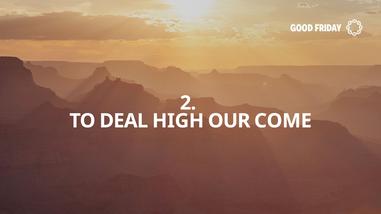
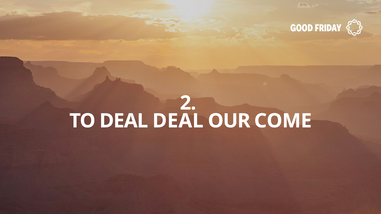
DEAL HIGH: HIGH -> DEAL
